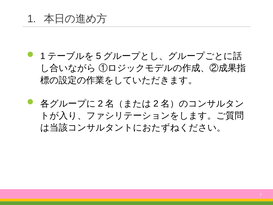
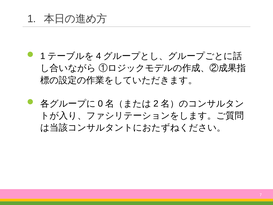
5: 5 -> 4
2 at (100, 103): 2 -> 0
